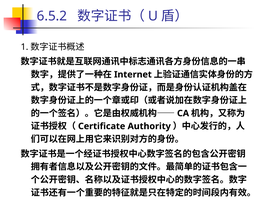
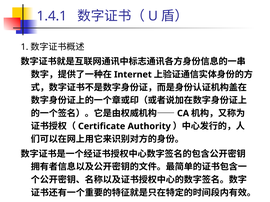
6.5.2: 6.5.2 -> 1.4.1
